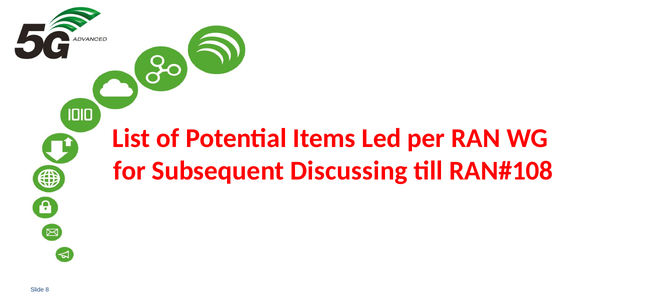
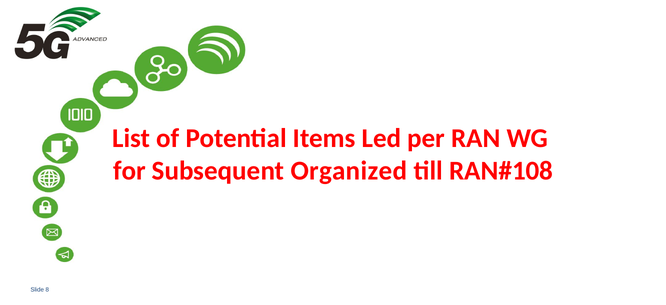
Discussing: Discussing -> Organized
